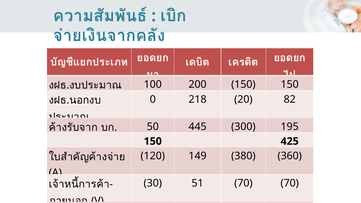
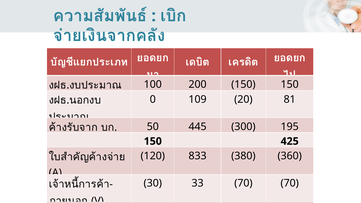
218: 218 -> 109
82: 82 -> 81
149: 149 -> 833
51: 51 -> 33
